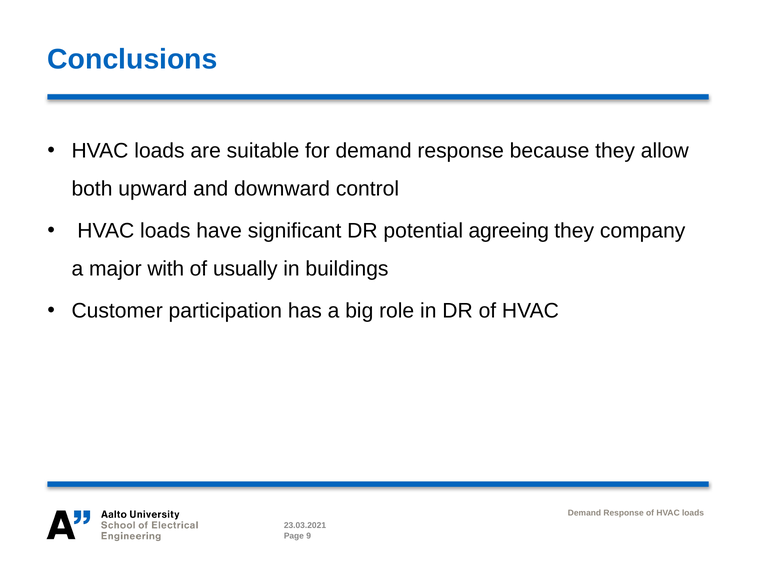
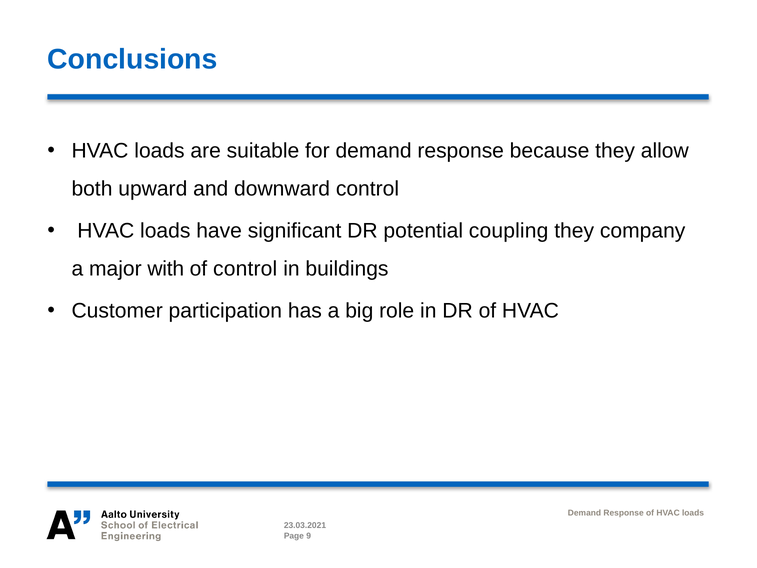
agreeing: agreeing -> coupling
of usually: usually -> control
